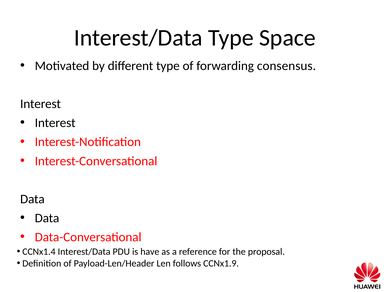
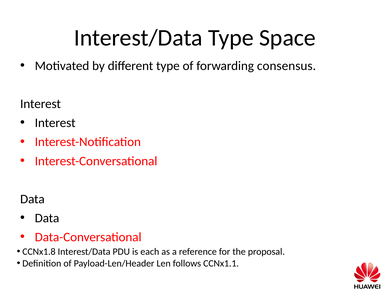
CCNx1.4: CCNx1.4 -> CCNx1.8
have: have -> each
CCNx1.9: CCNx1.9 -> CCNx1.1
